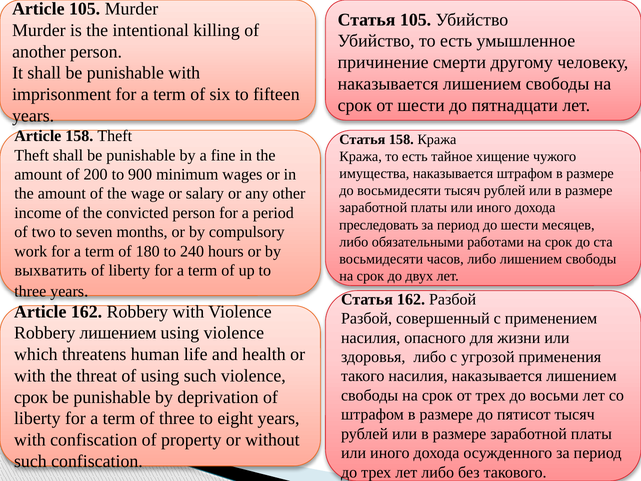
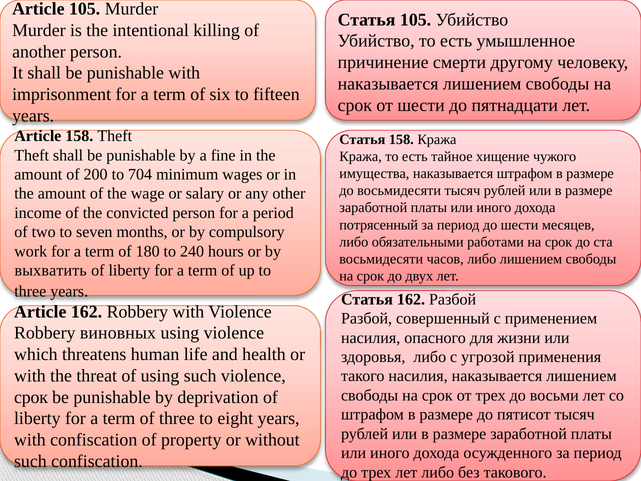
900: 900 -> 704
преследовать: преследовать -> потрясенный
Robbery лишением: лишением -> виновных
